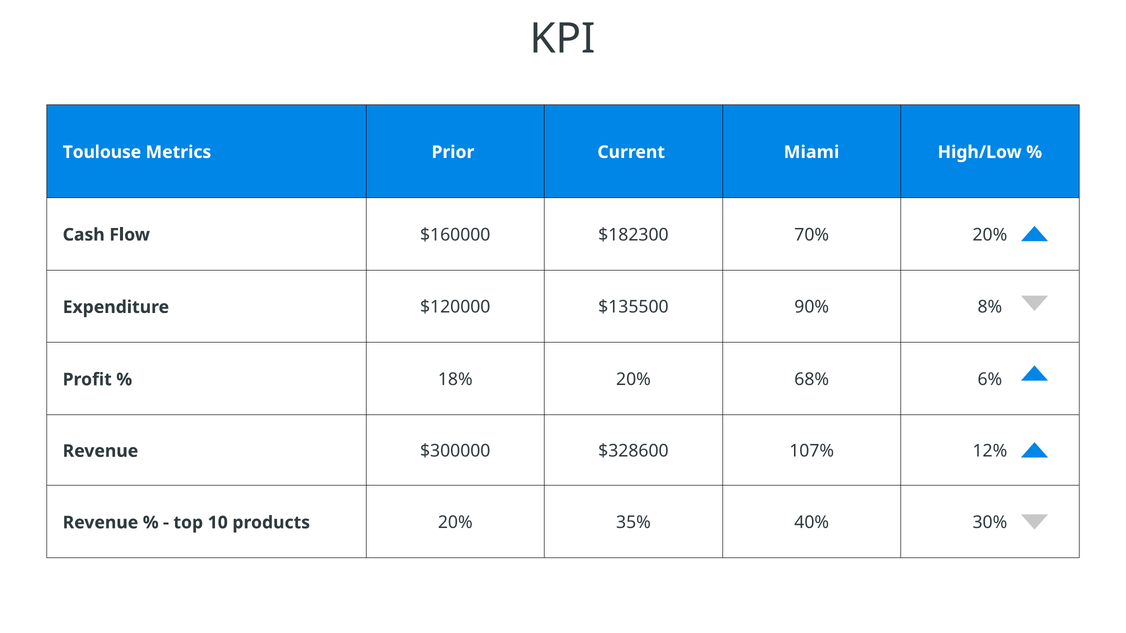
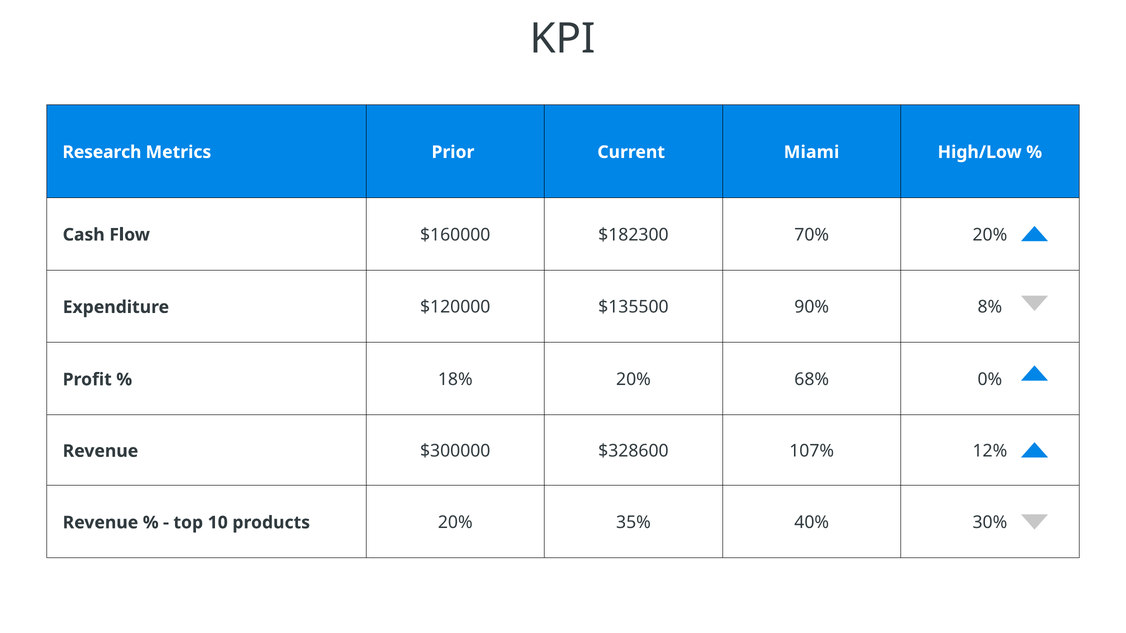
Toulouse: Toulouse -> Research
6%: 6% -> 0%
